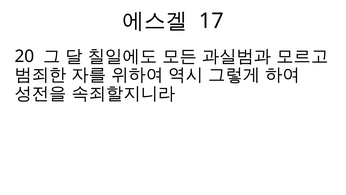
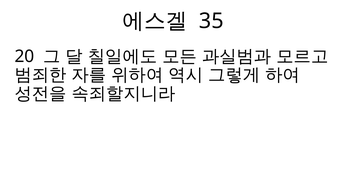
17: 17 -> 35
